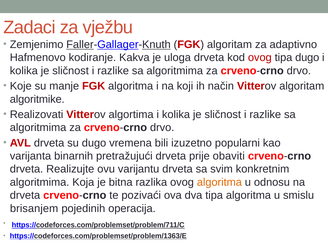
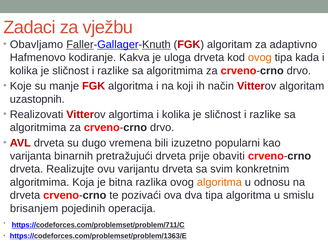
Zemjenimo: Zemjenimo -> Obavljamo
ovog at (260, 58) colour: red -> orange
tipa dugo: dugo -> kada
algoritmike: algoritmike -> uzastopnih
